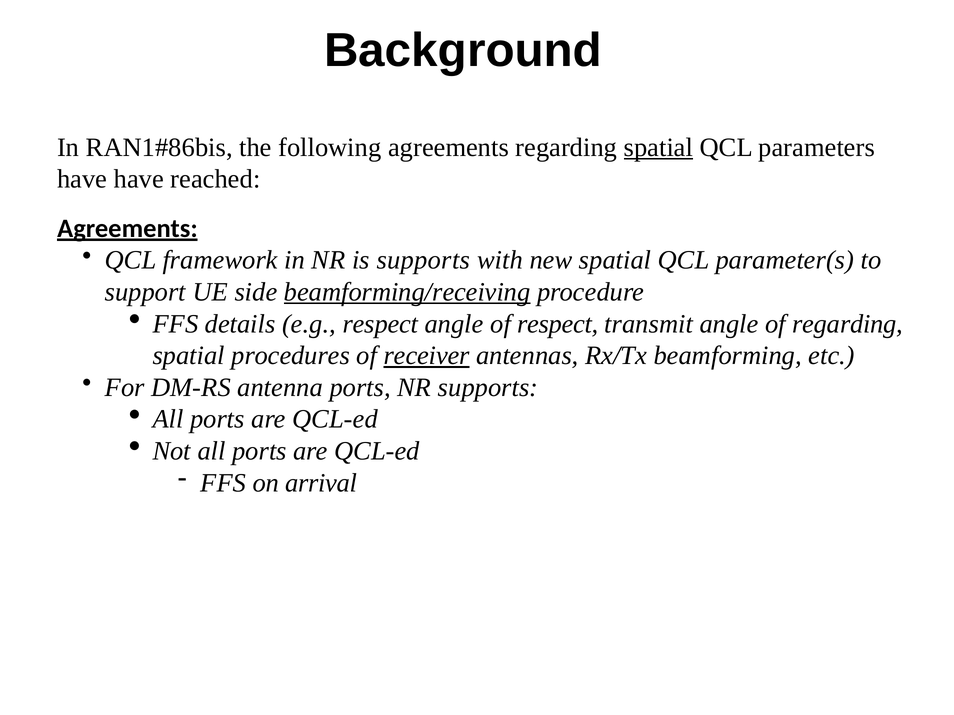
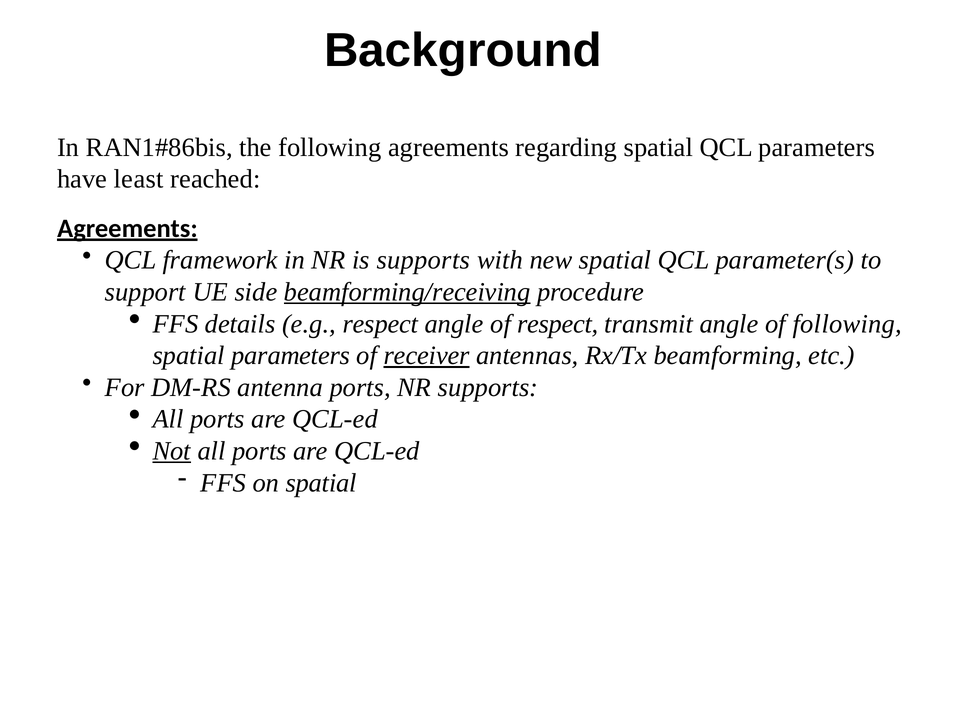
spatial at (658, 147) underline: present -> none
have have: have -> least
of regarding: regarding -> following
spatial procedures: procedures -> parameters
Not underline: none -> present
on arrival: arrival -> spatial
